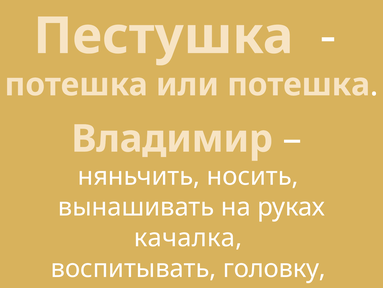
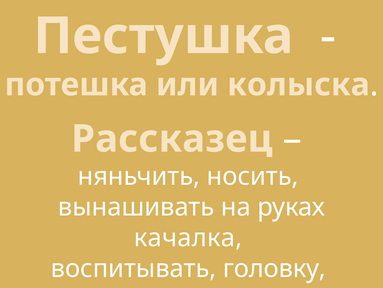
или потешка: потешка -> колыска
Владимир: Владимир -> Рассказец
